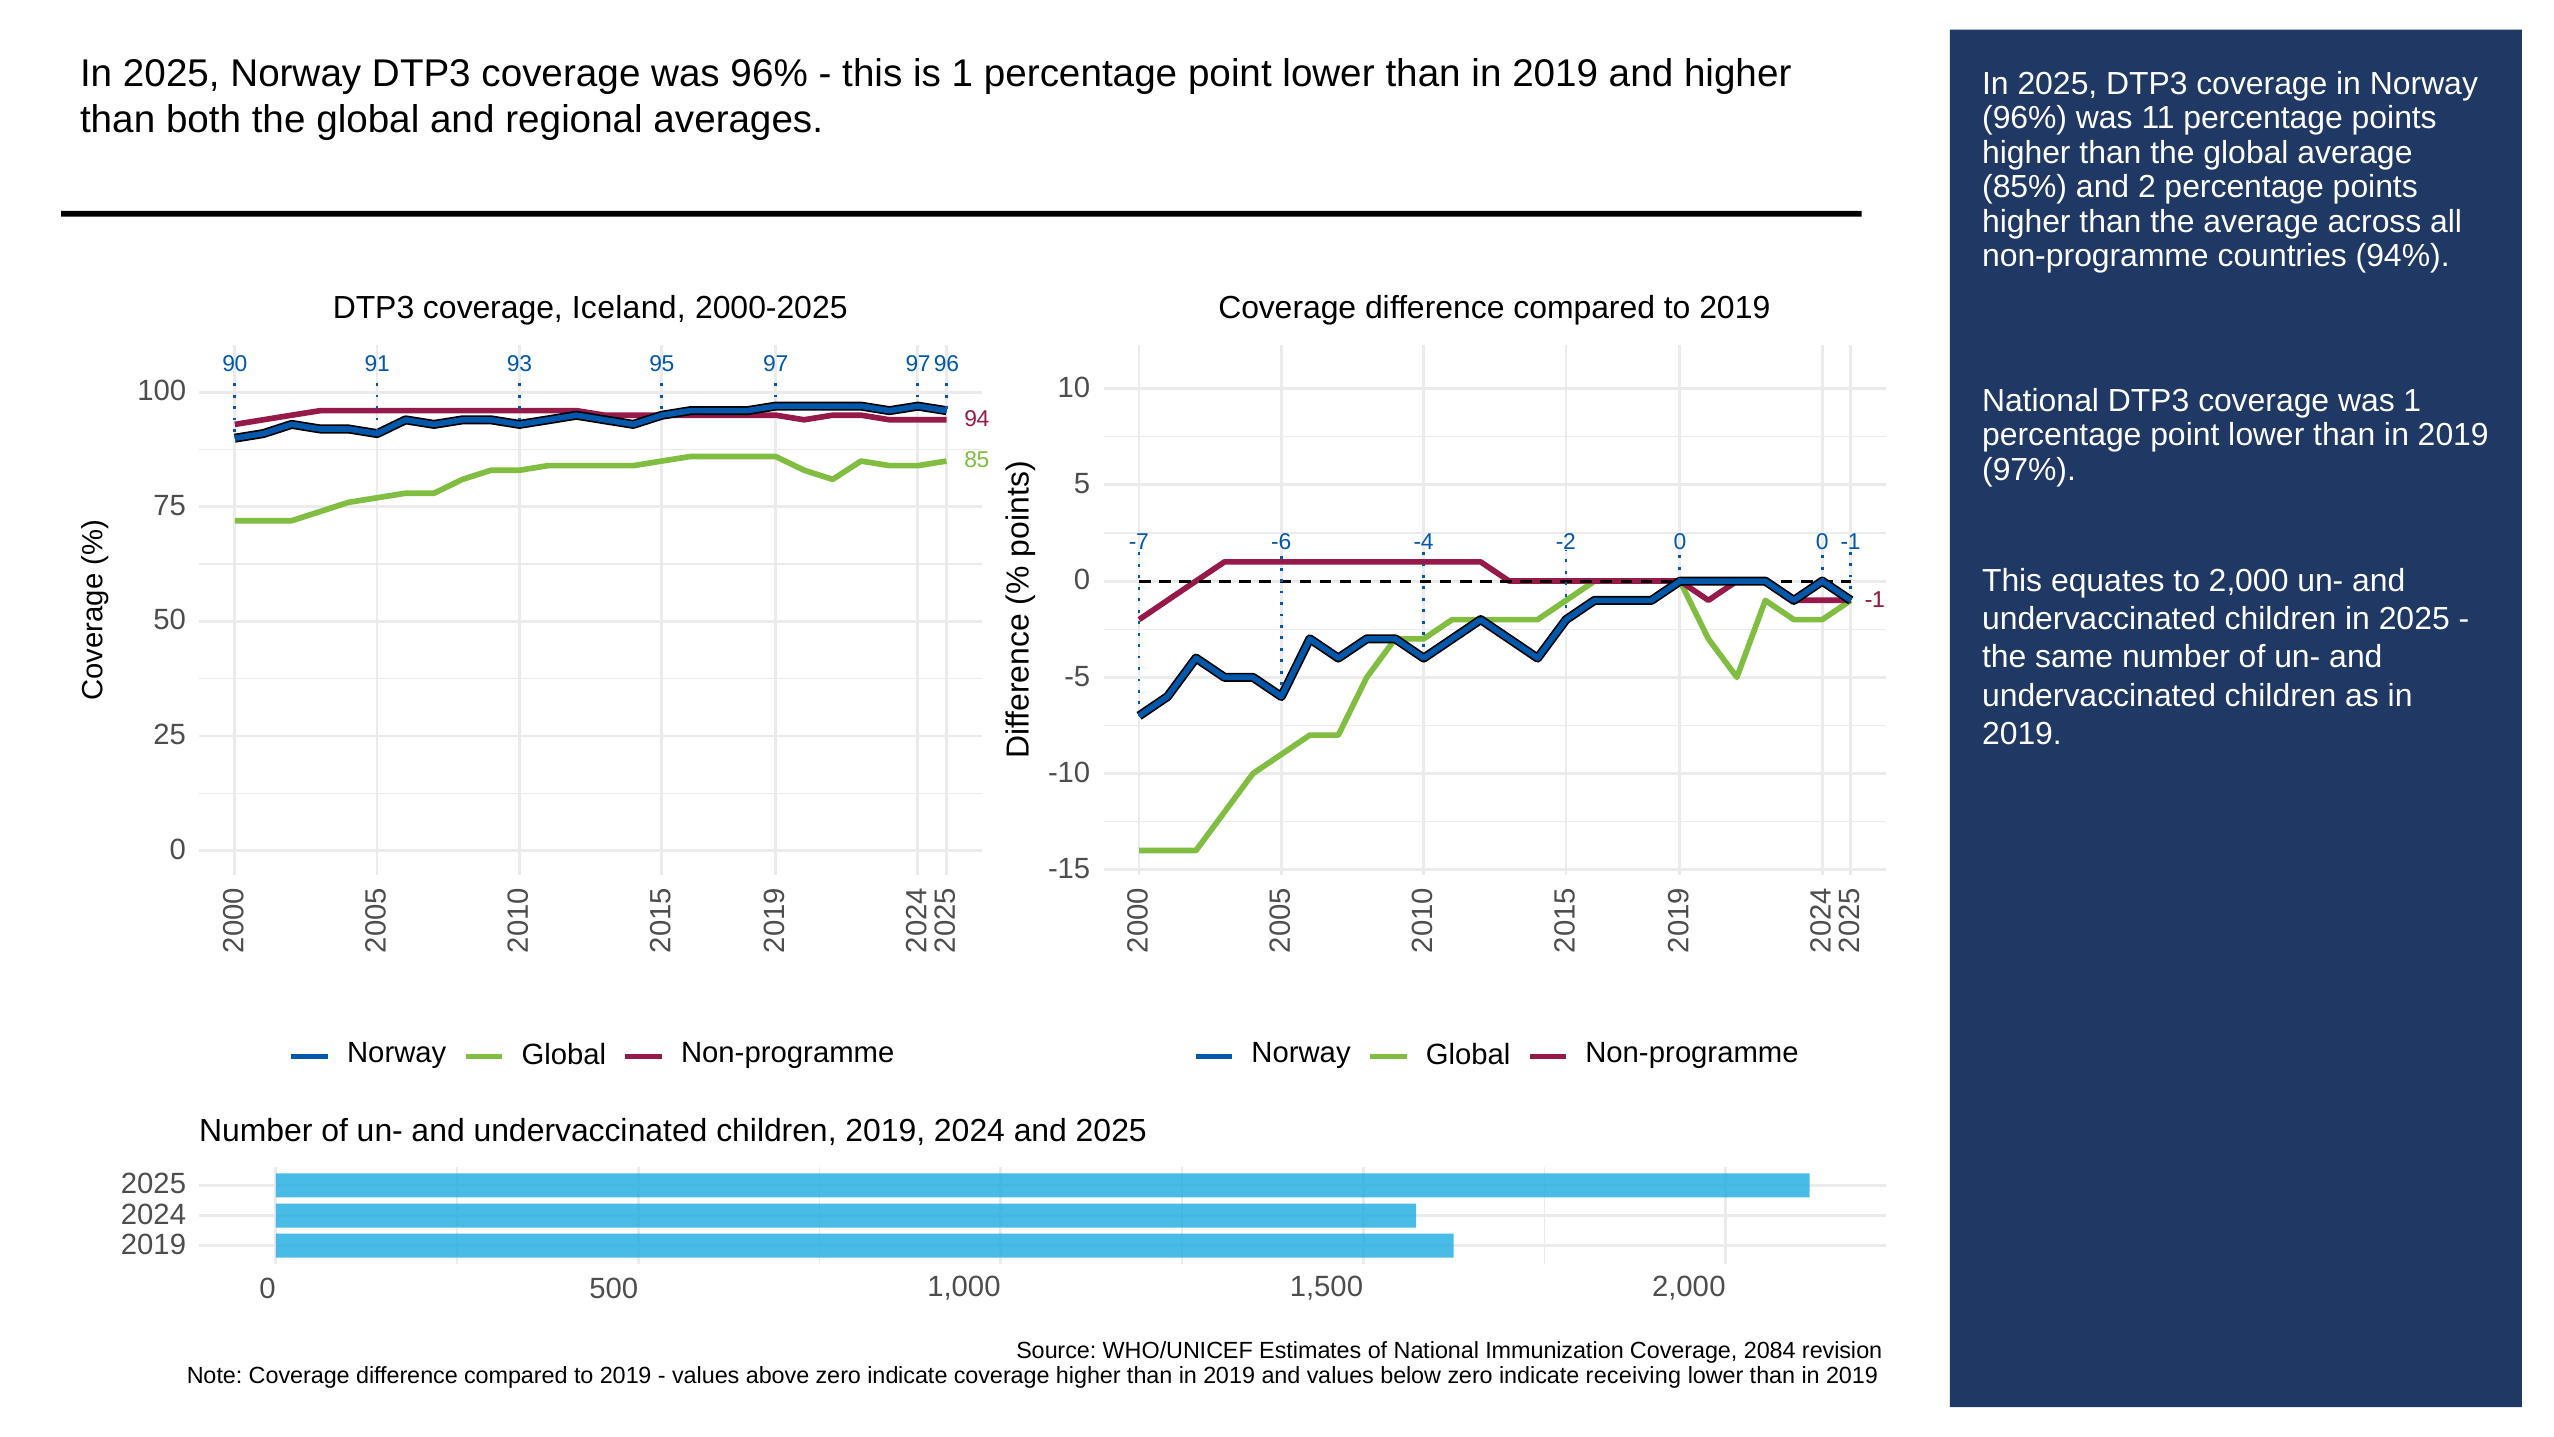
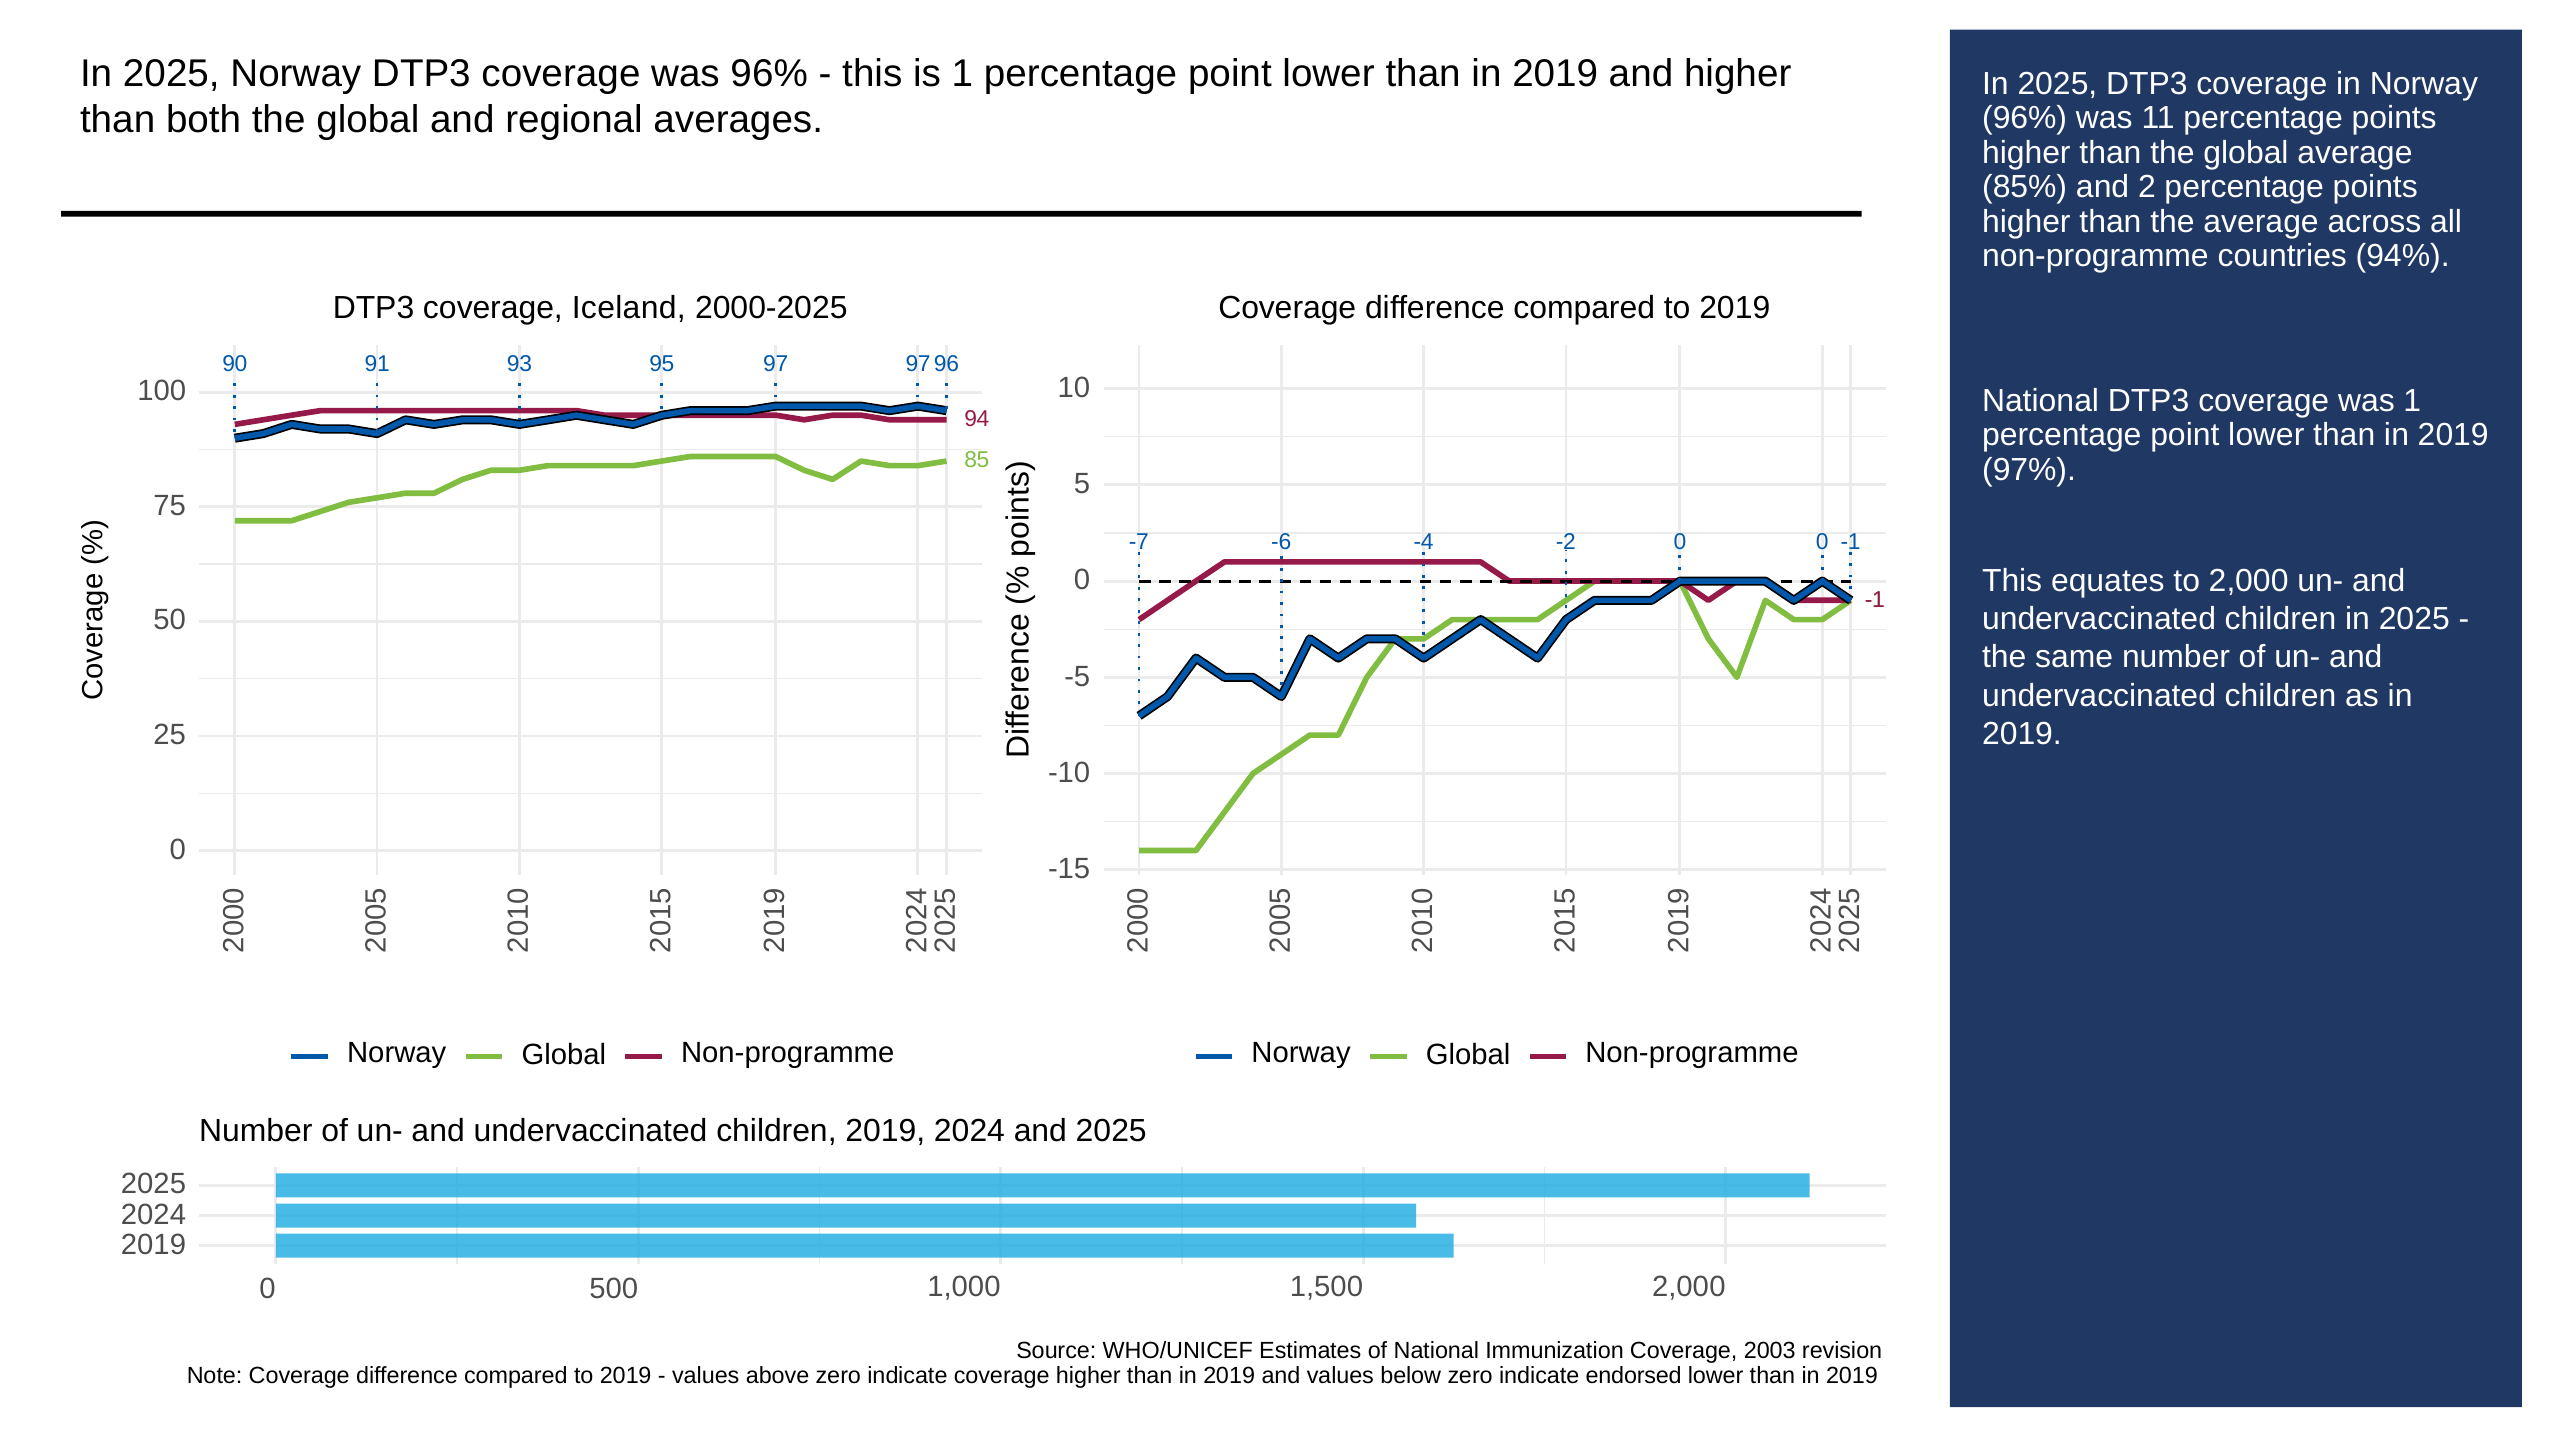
2084: 2084 -> 2003
receiving: receiving -> endorsed
